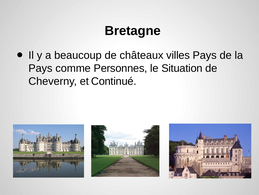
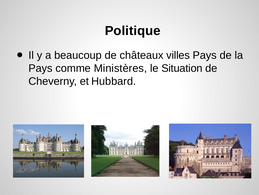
Bretagne: Bretagne -> Politique
Personnes: Personnes -> Ministères
Continué: Continué -> Hubbard
